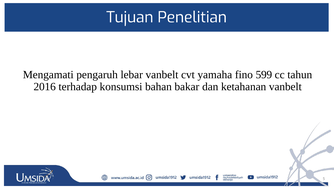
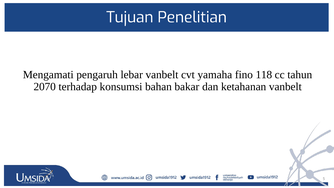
599: 599 -> 118
2016: 2016 -> 2070
